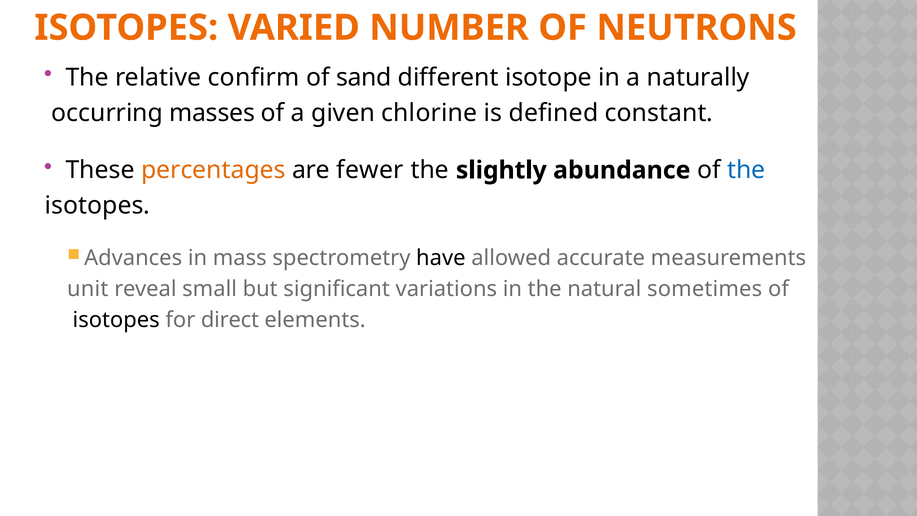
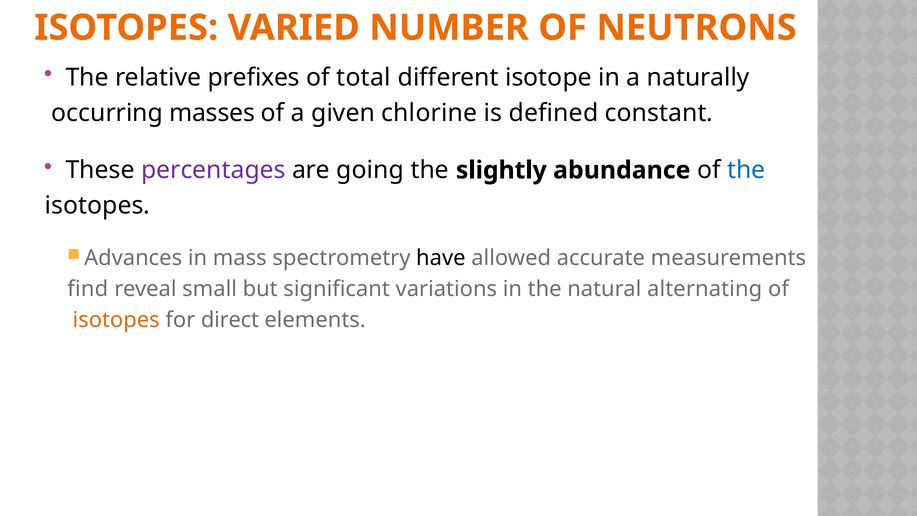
confirm: confirm -> prefixes
sand: sand -> total
percentages colour: orange -> purple
fewer: fewer -> going
unit: unit -> find
sometimes: sometimes -> alternating
isotopes at (116, 320) colour: black -> orange
